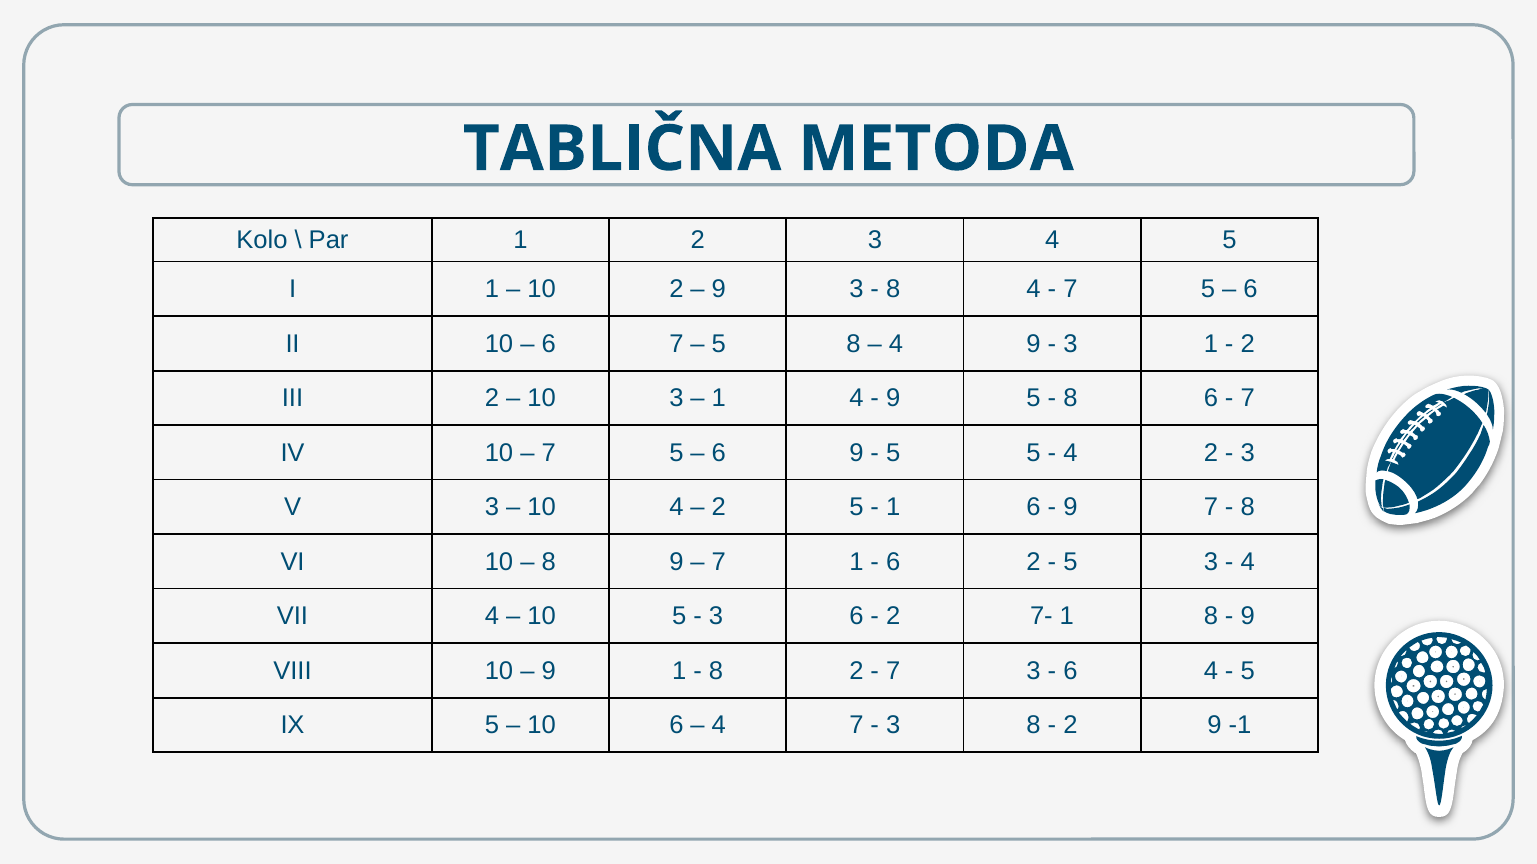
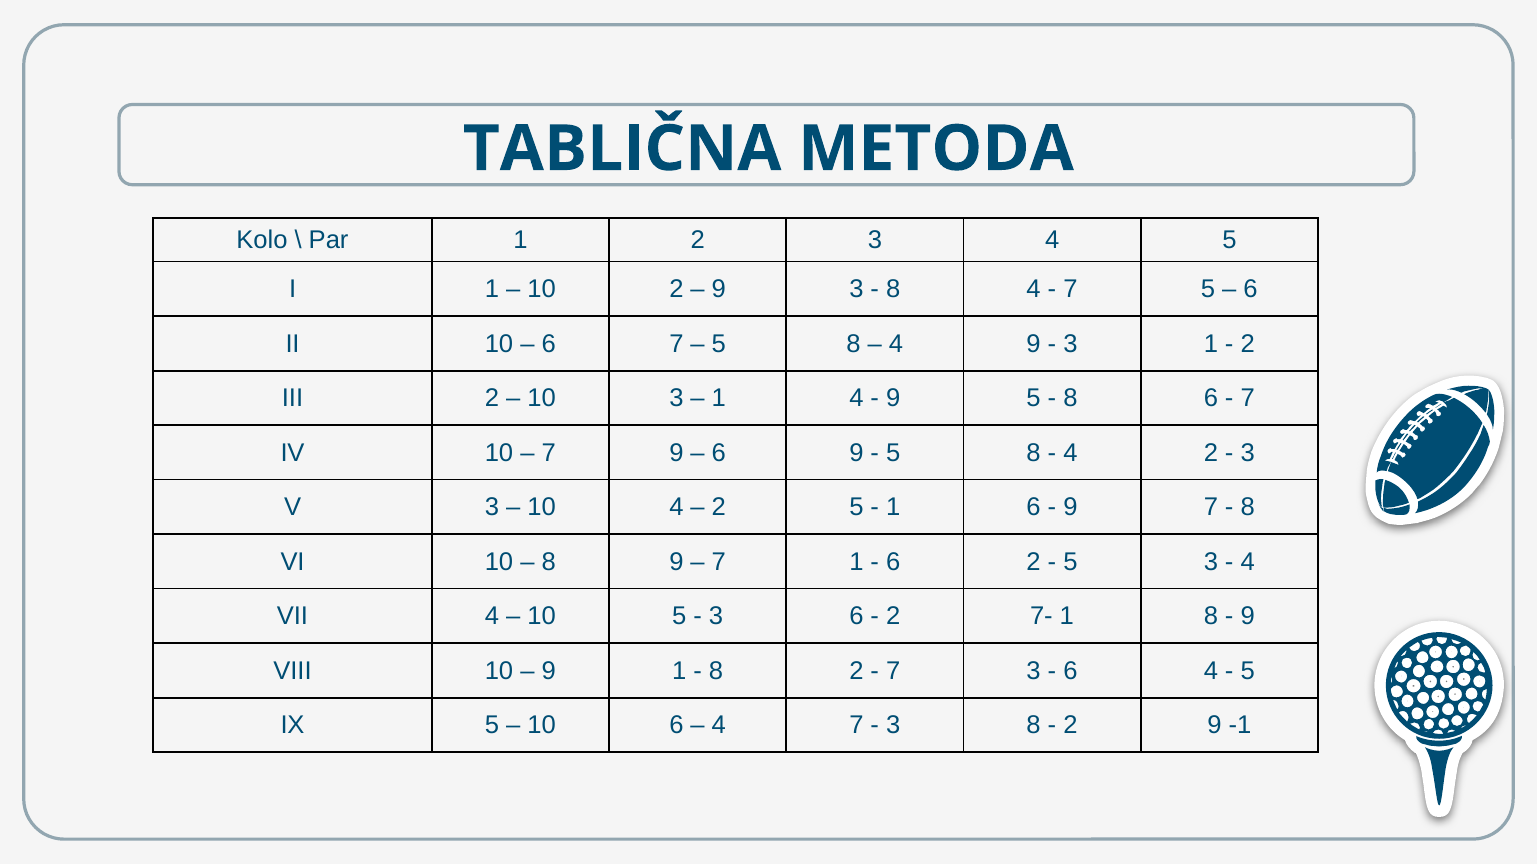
5 at (676, 453): 5 -> 9
5 at (1034, 453): 5 -> 8
